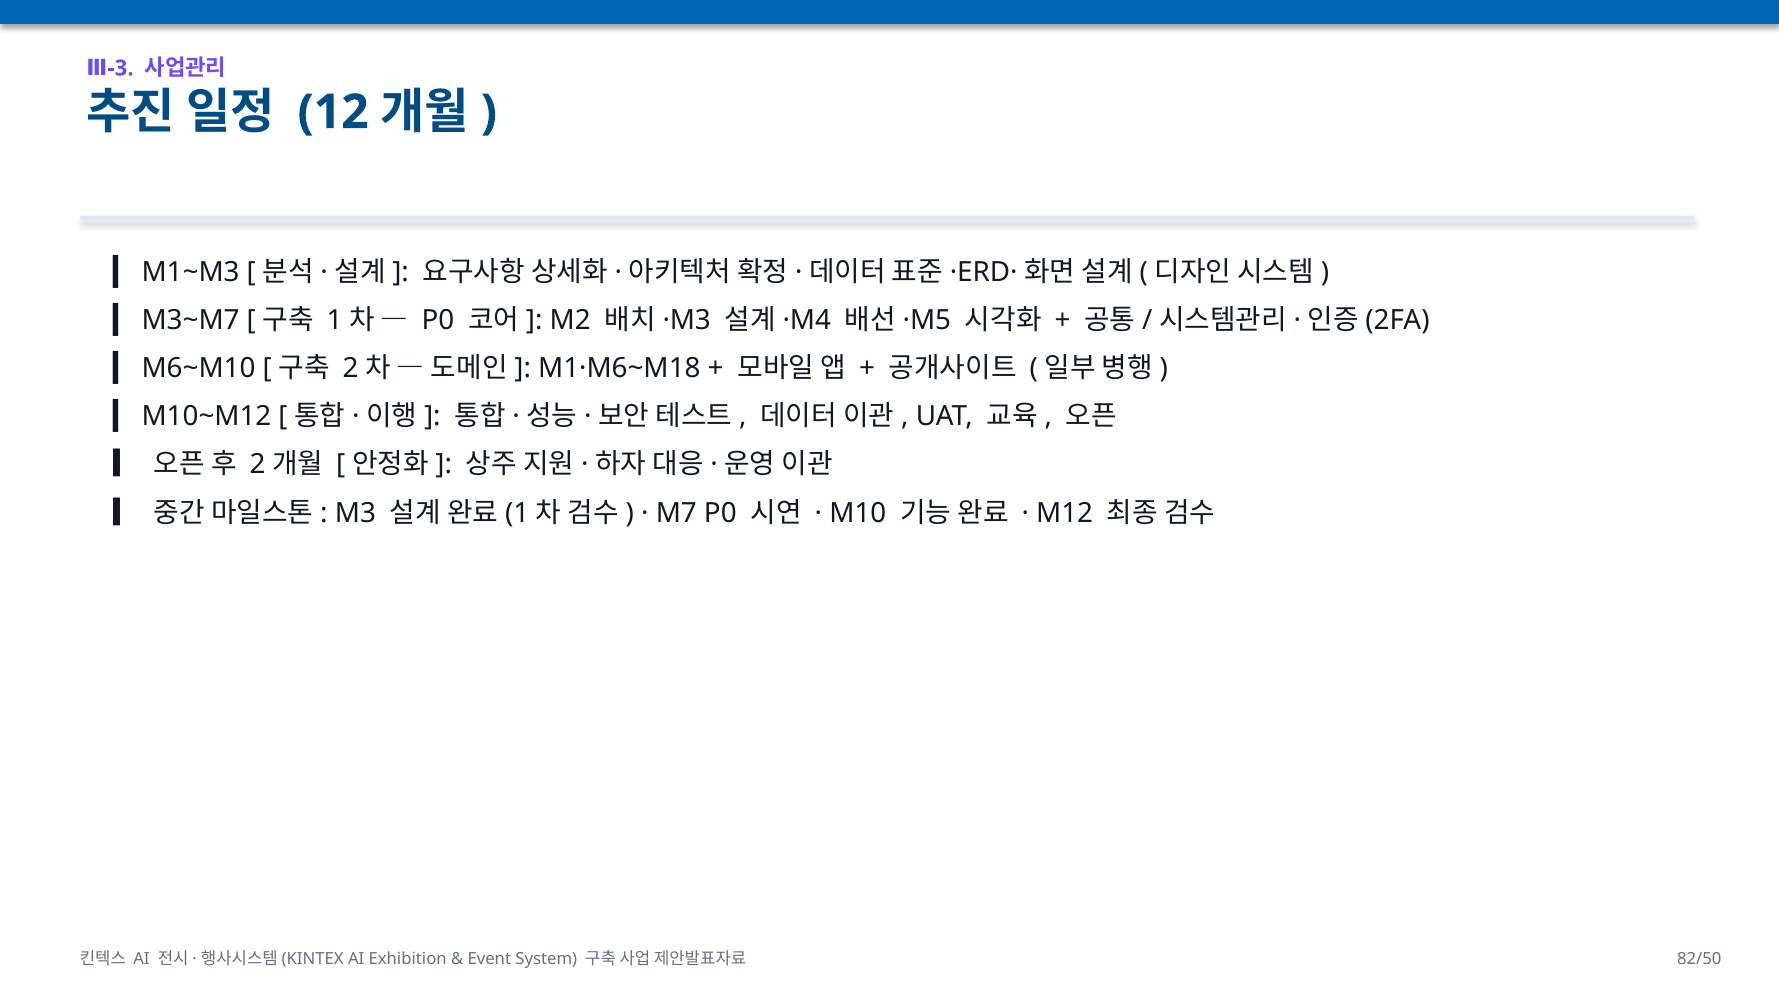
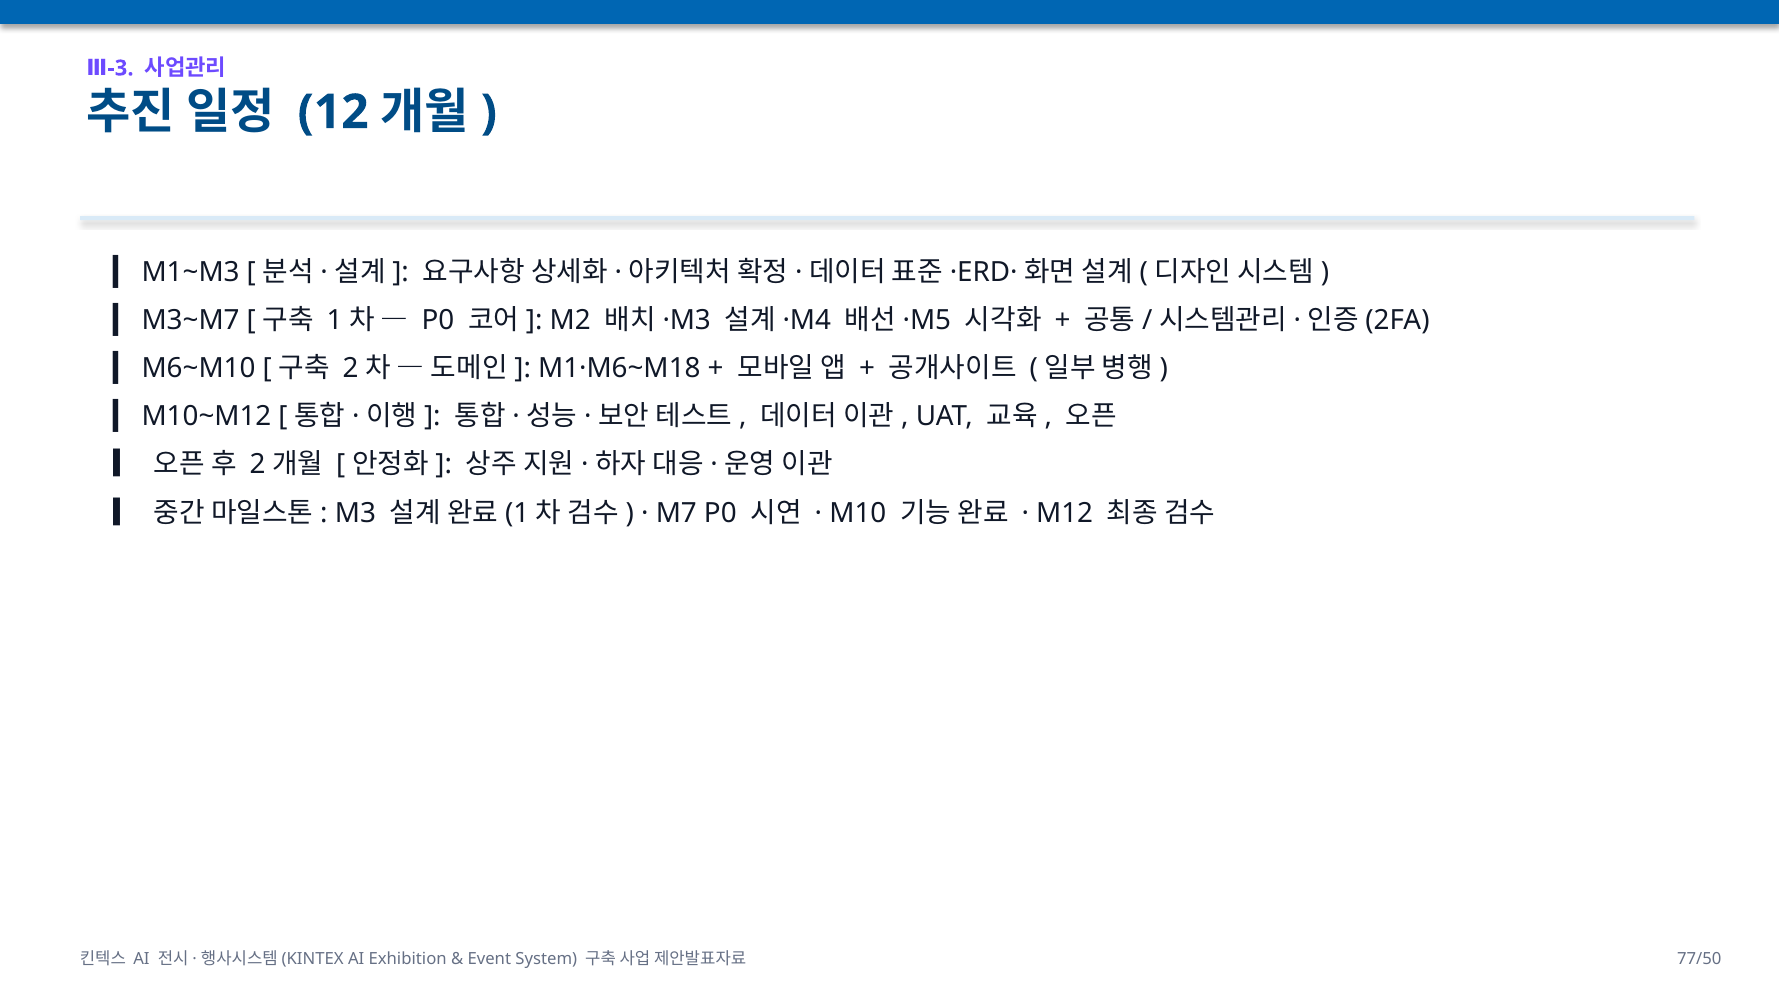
82/50: 82/50 -> 77/50
